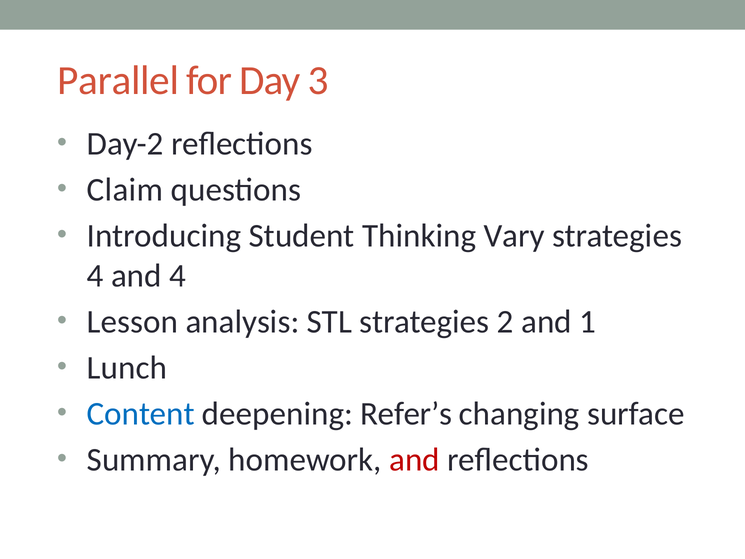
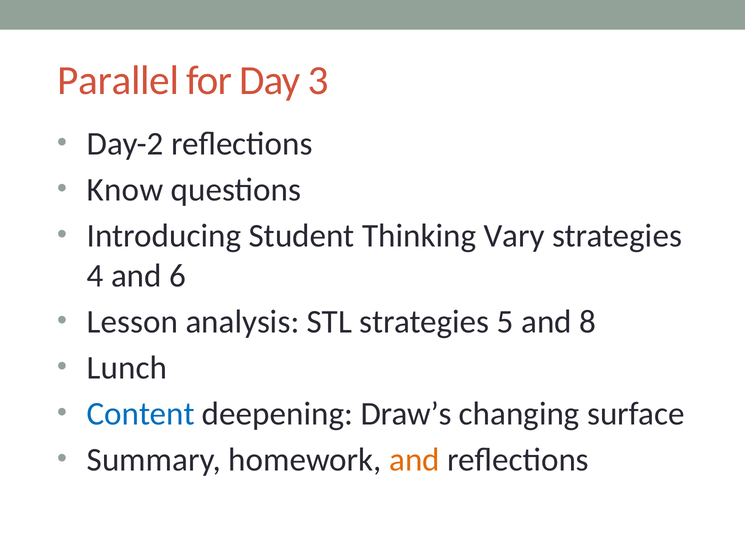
Claim: Claim -> Know
and 4: 4 -> 6
2: 2 -> 5
1: 1 -> 8
Refer’s: Refer’s -> Draw’s
and at (415, 459) colour: red -> orange
